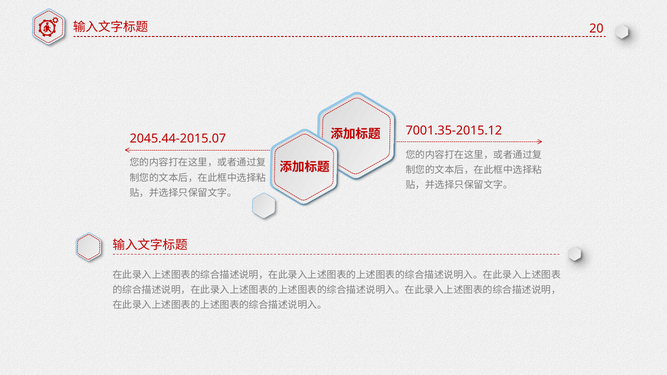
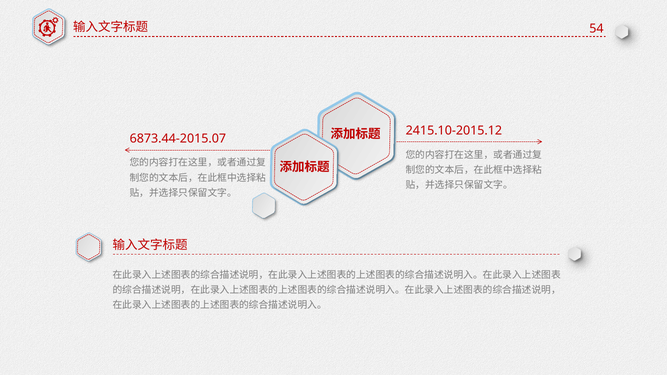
20: 20 -> 54
7001.35-2015.12: 7001.35-2015.12 -> 2415.10-2015.12
2045.44-2015.07: 2045.44-2015.07 -> 6873.44-2015.07
